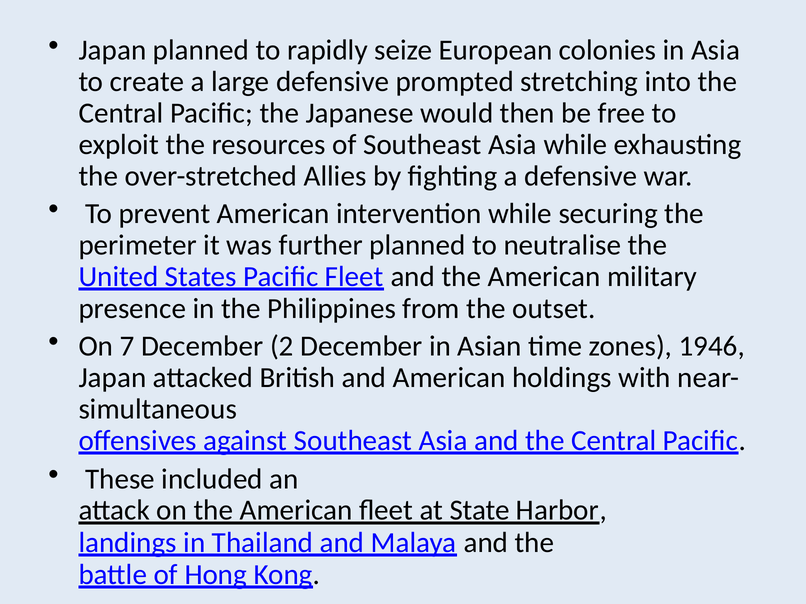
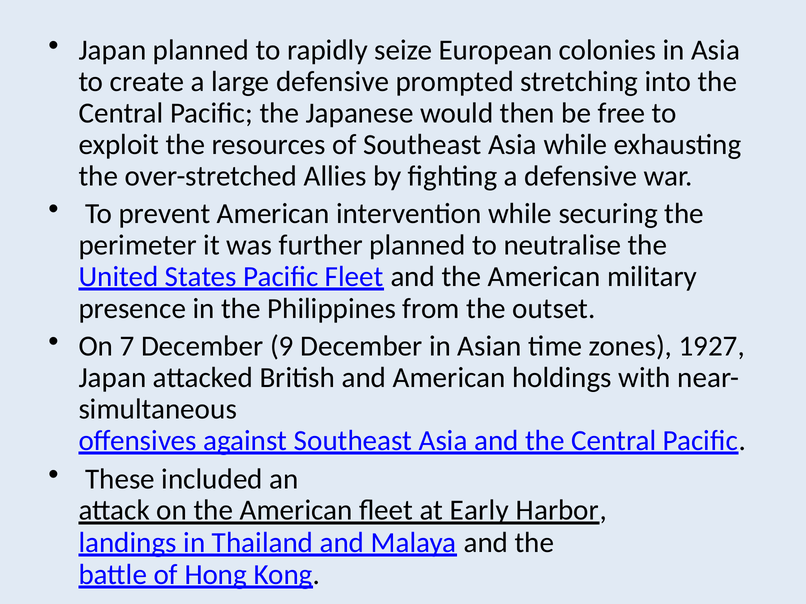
2: 2 -> 9
1946: 1946 -> 1927
State: State -> Early
